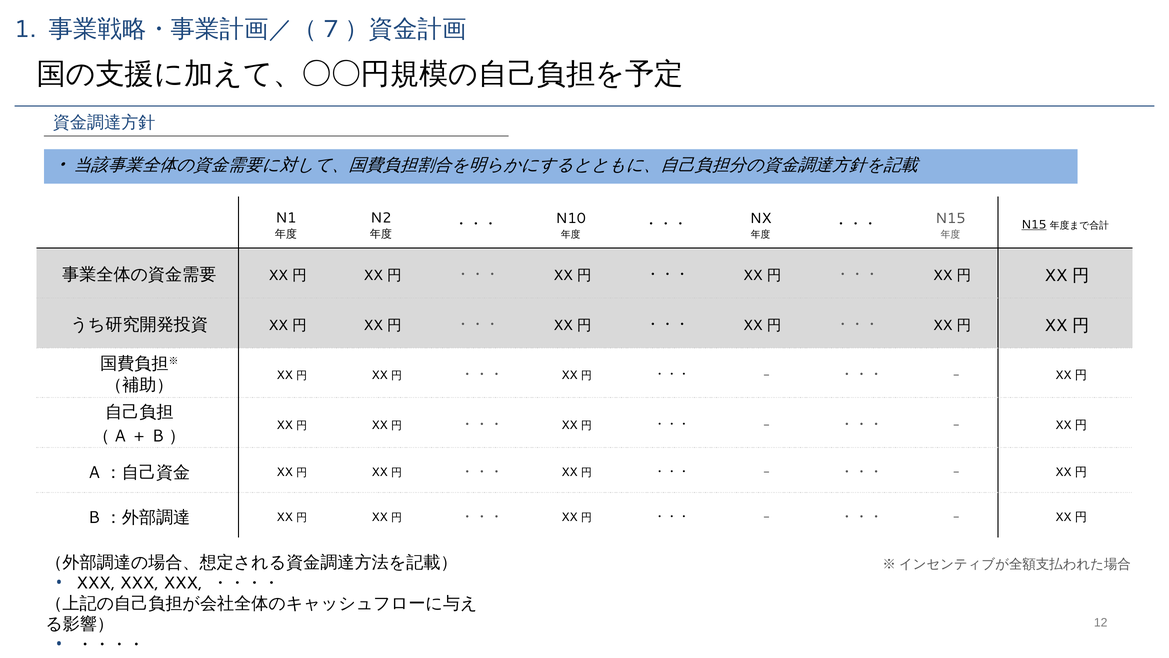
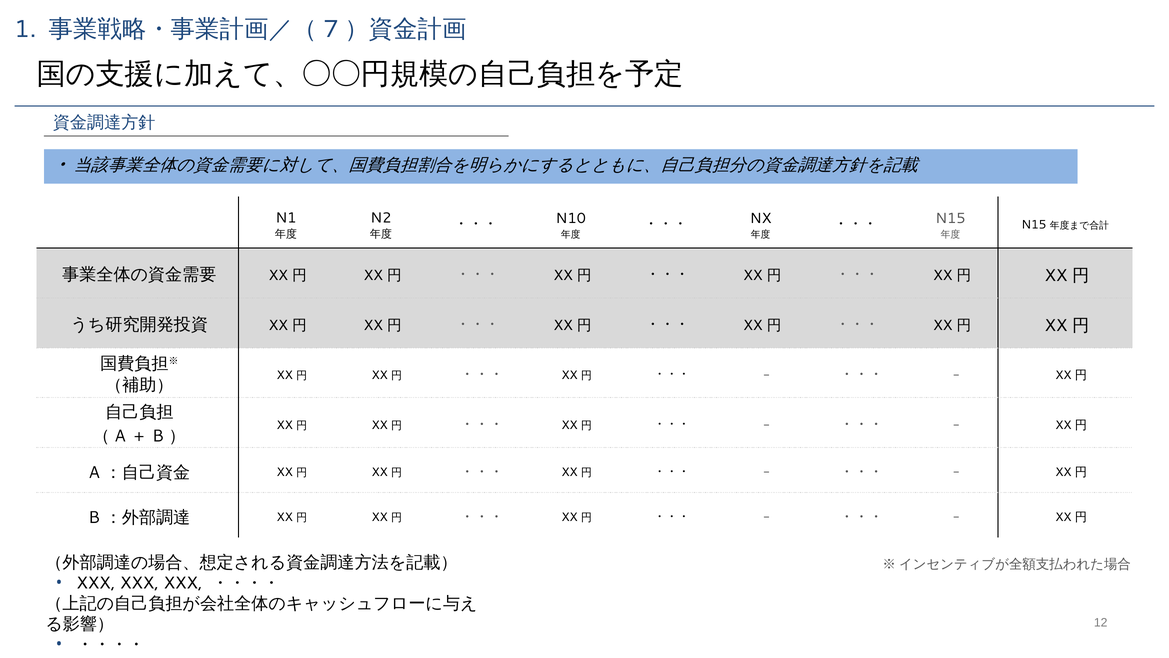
N15 at (1034, 224) underline: present -> none
